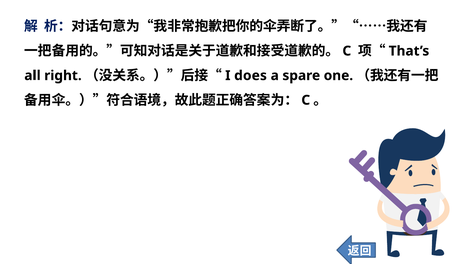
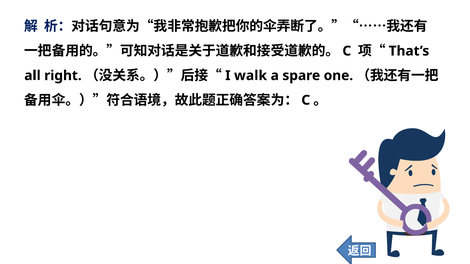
does: does -> walk
